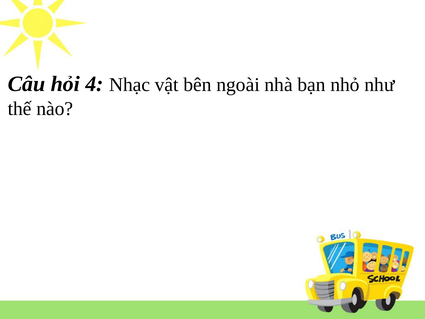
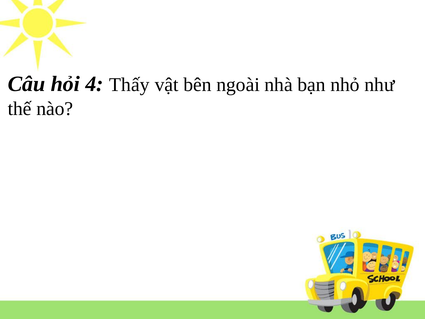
Nhạc: Nhạc -> Thấy
